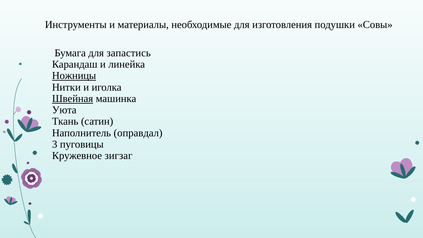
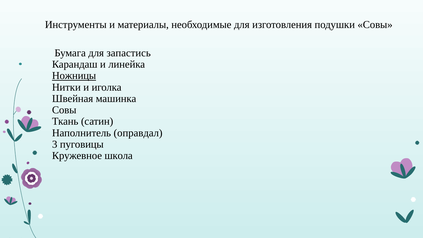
Швейная underline: present -> none
Уюта at (64, 110): Уюта -> Совы
зигзаг: зигзаг -> школа
